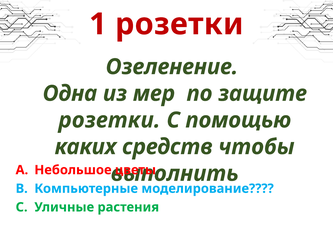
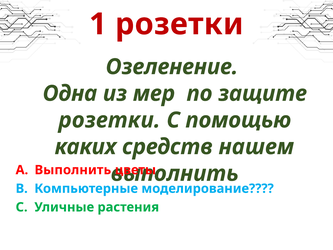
чтобы: чтобы -> нашем
Небольшое at (73, 170): Небольшое -> Выполнить
